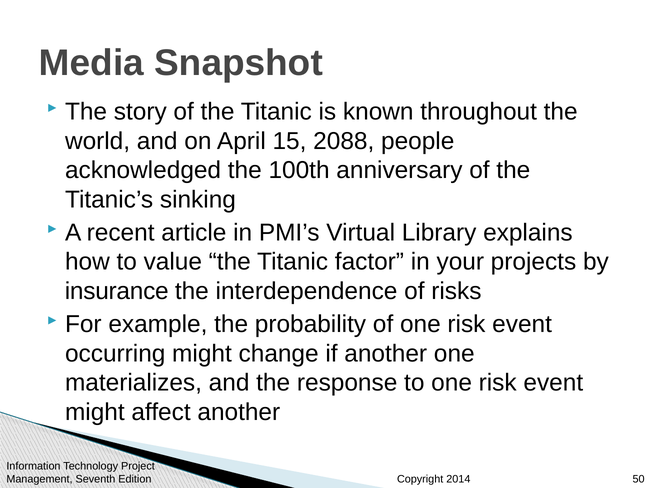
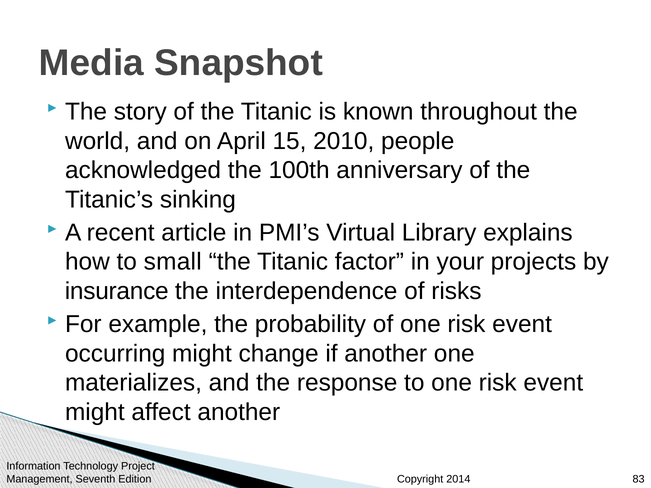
2088: 2088 -> 2010
value: value -> small
50: 50 -> 83
